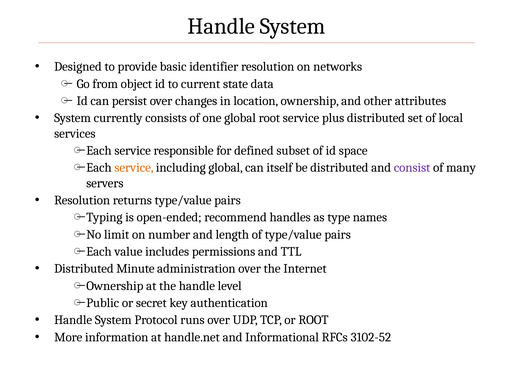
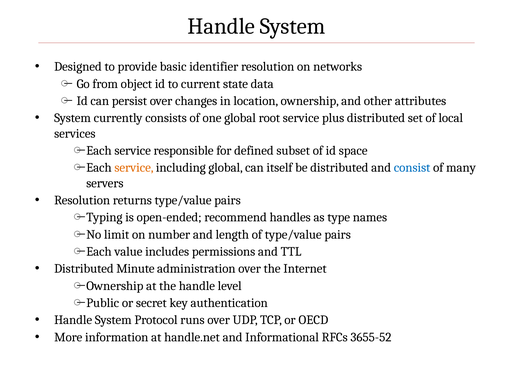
consist colour: purple -> blue
or ROOT: ROOT -> OECD
3102-52: 3102-52 -> 3655-52
